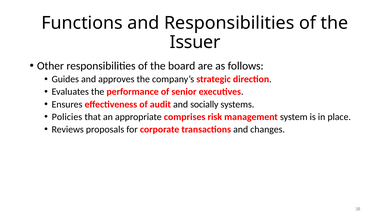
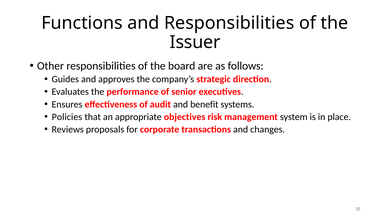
socially: socially -> benefit
comprises: comprises -> objectives
